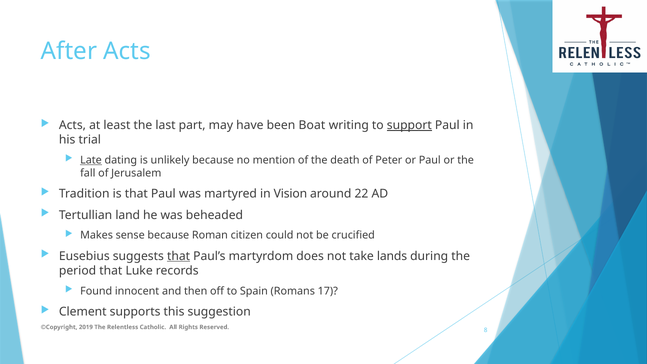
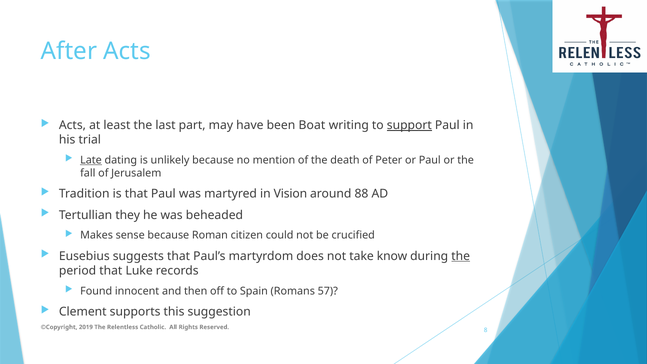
22: 22 -> 88
land: land -> they
that at (179, 256) underline: present -> none
lands: lands -> know
the at (461, 256) underline: none -> present
17: 17 -> 57
